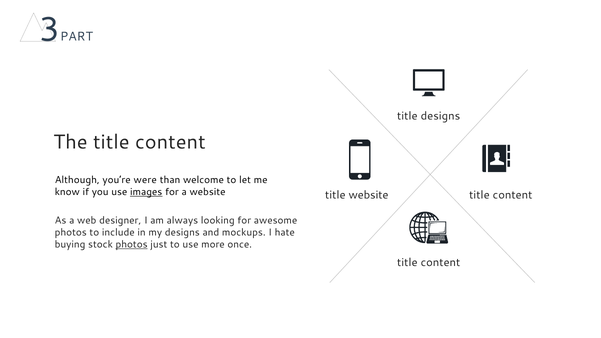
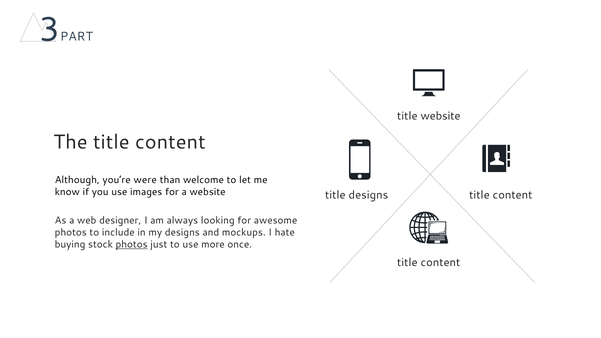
title designs: designs -> website
images underline: present -> none
title website: website -> designs
